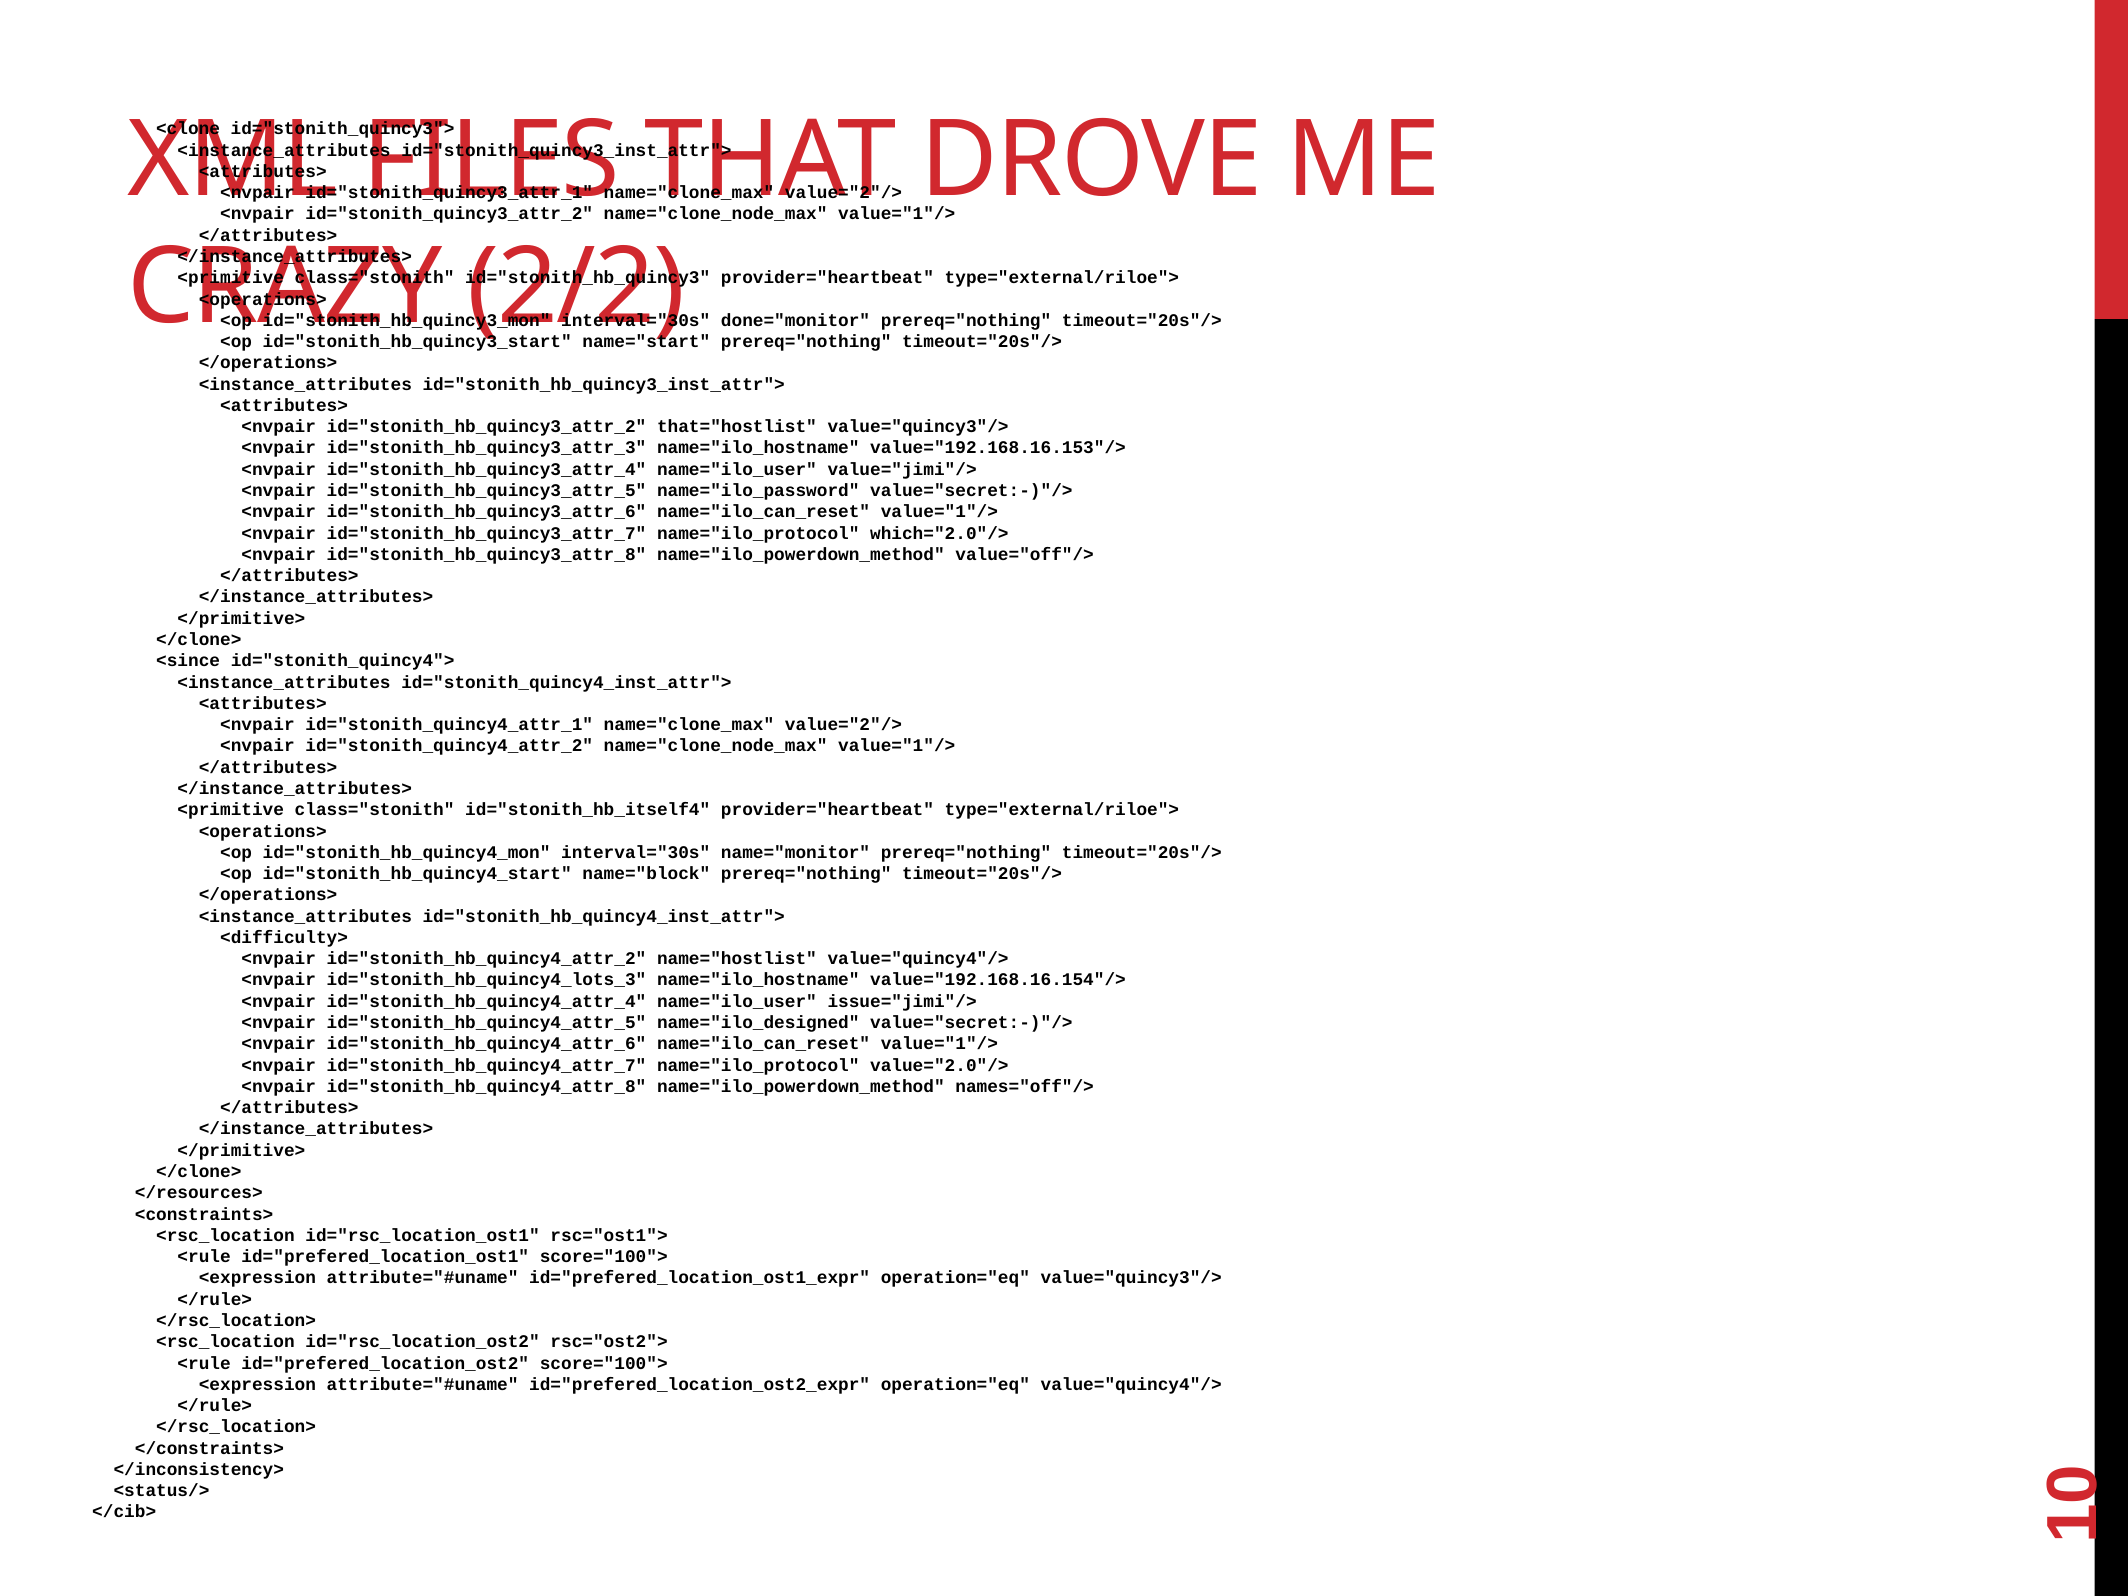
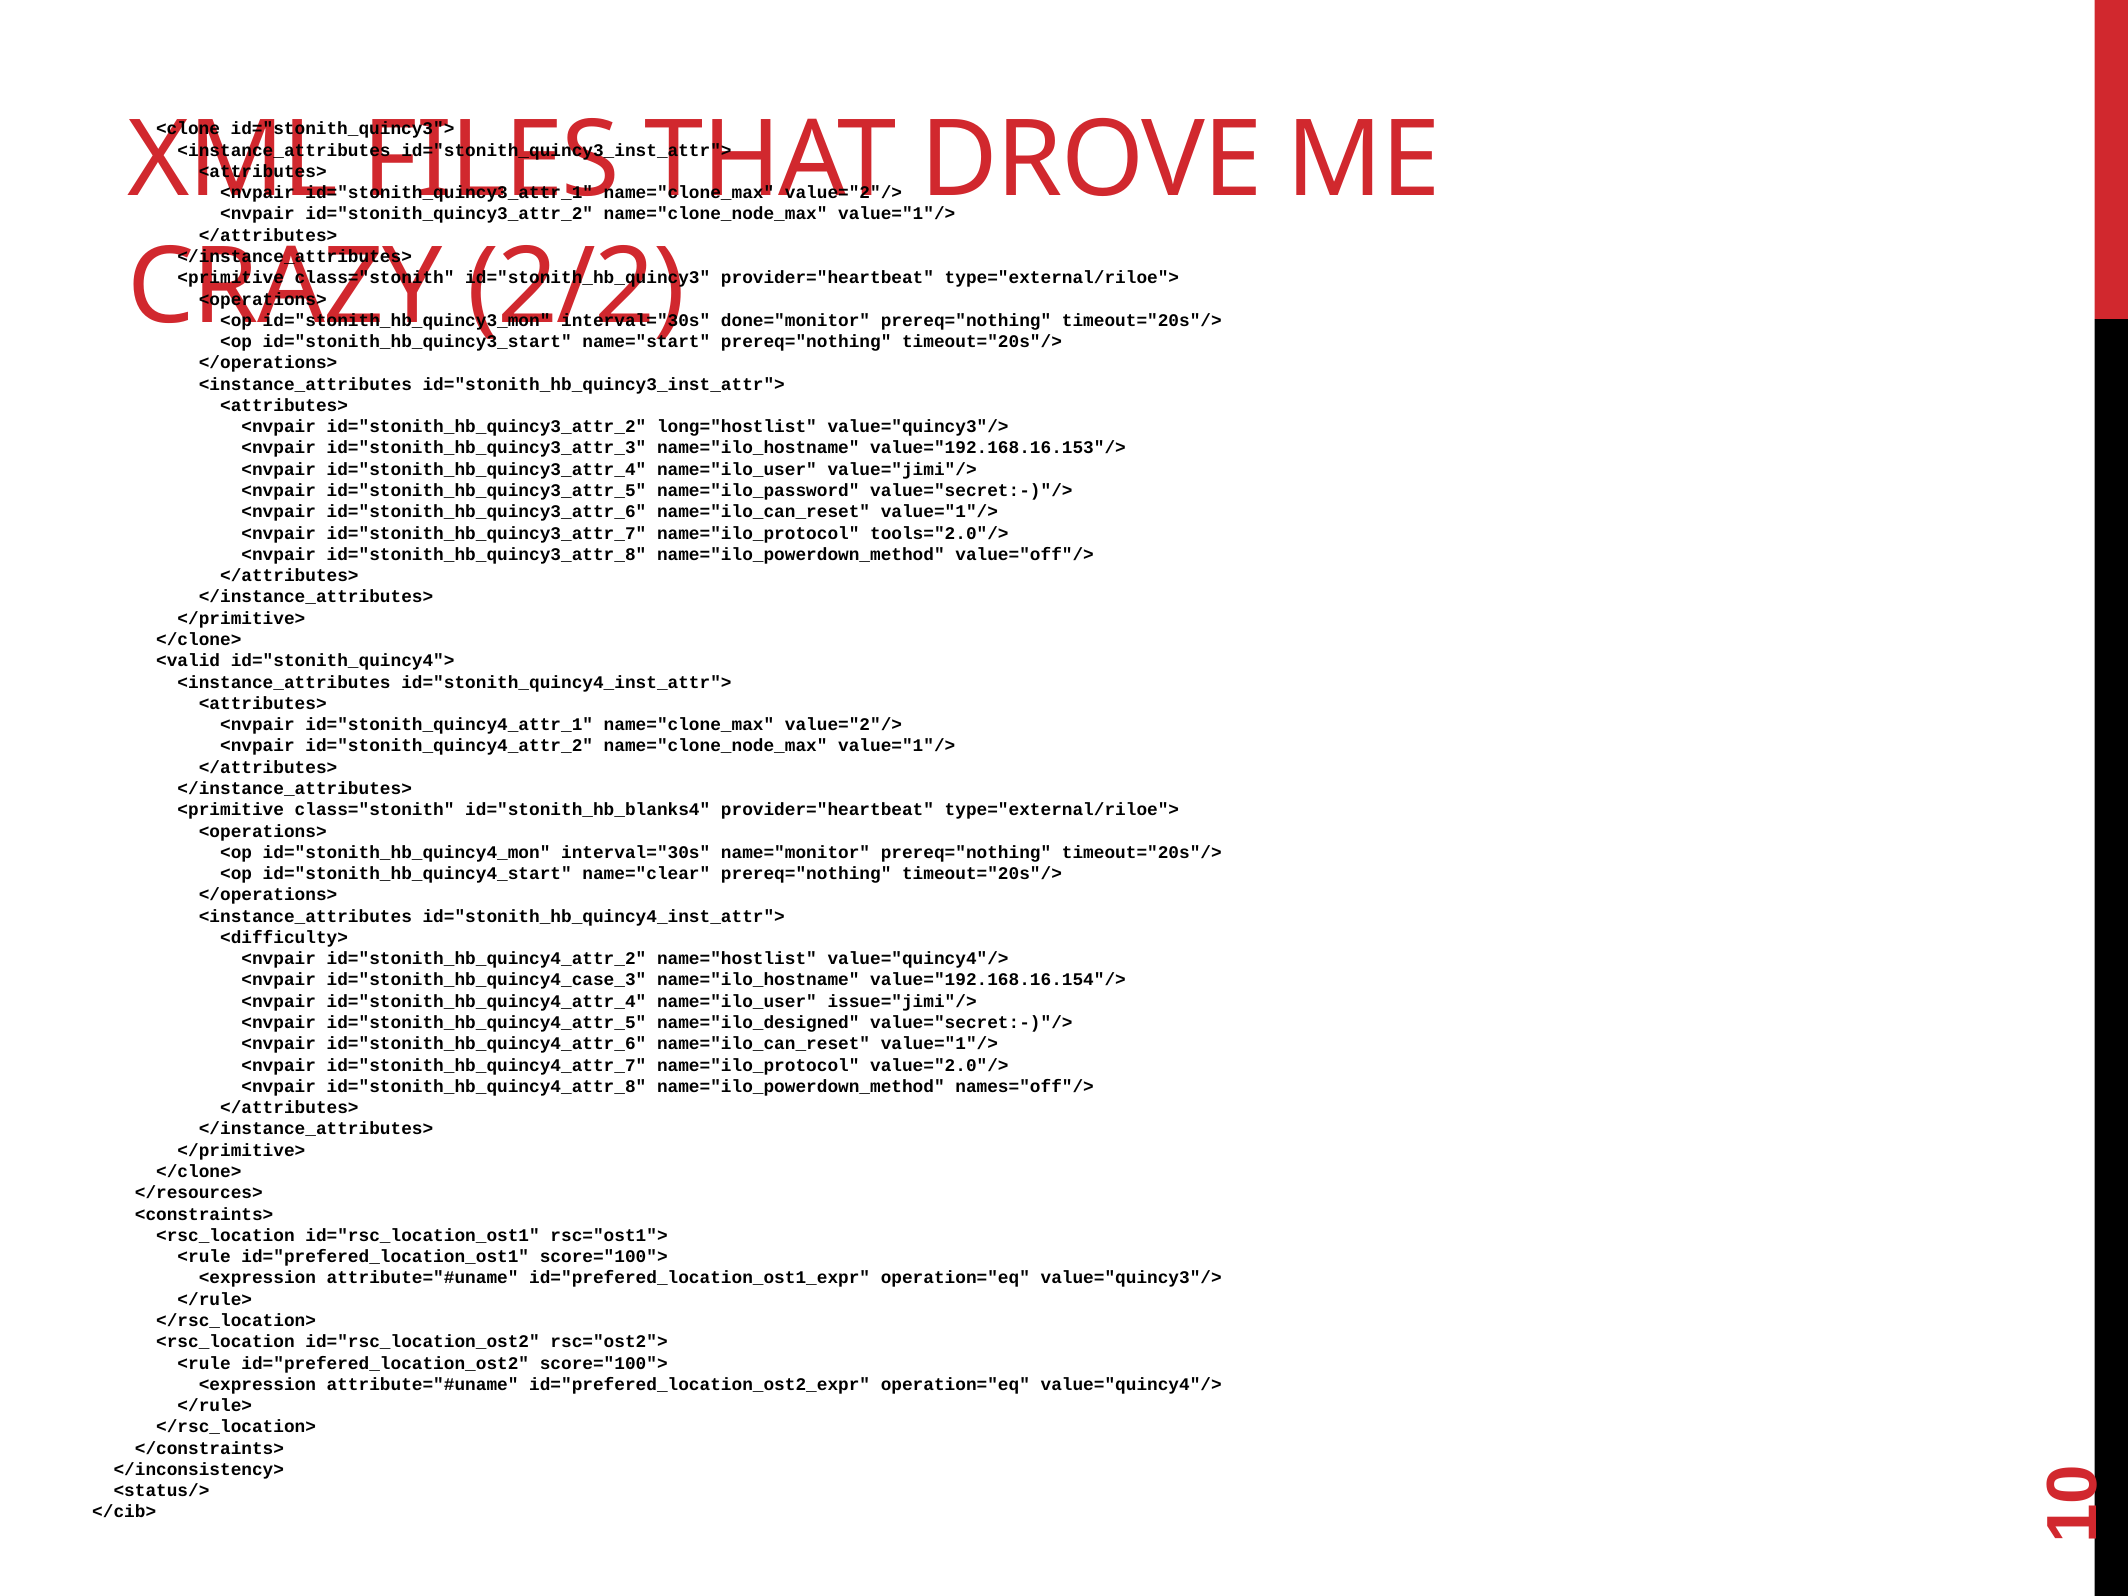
that="hostlist: that="hostlist -> long="hostlist
which="2.0"/>: which="2.0"/> -> tools="2.0"/>
<since: <since -> <valid
id="stonith_hb_itself4: id="stonith_hb_itself4 -> id="stonith_hb_blanks4
name="block: name="block -> name="clear
id="stonith_hb_quincy4_lots_3: id="stonith_hb_quincy4_lots_3 -> id="stonith_hb_quincy4_case_3
